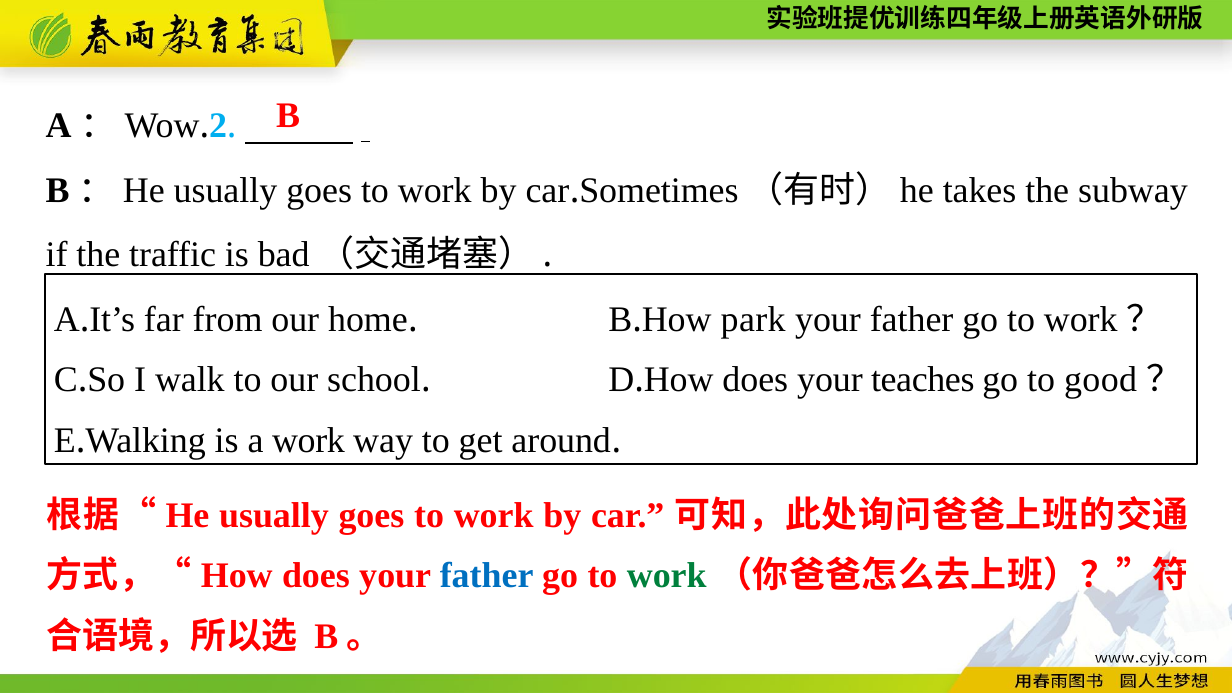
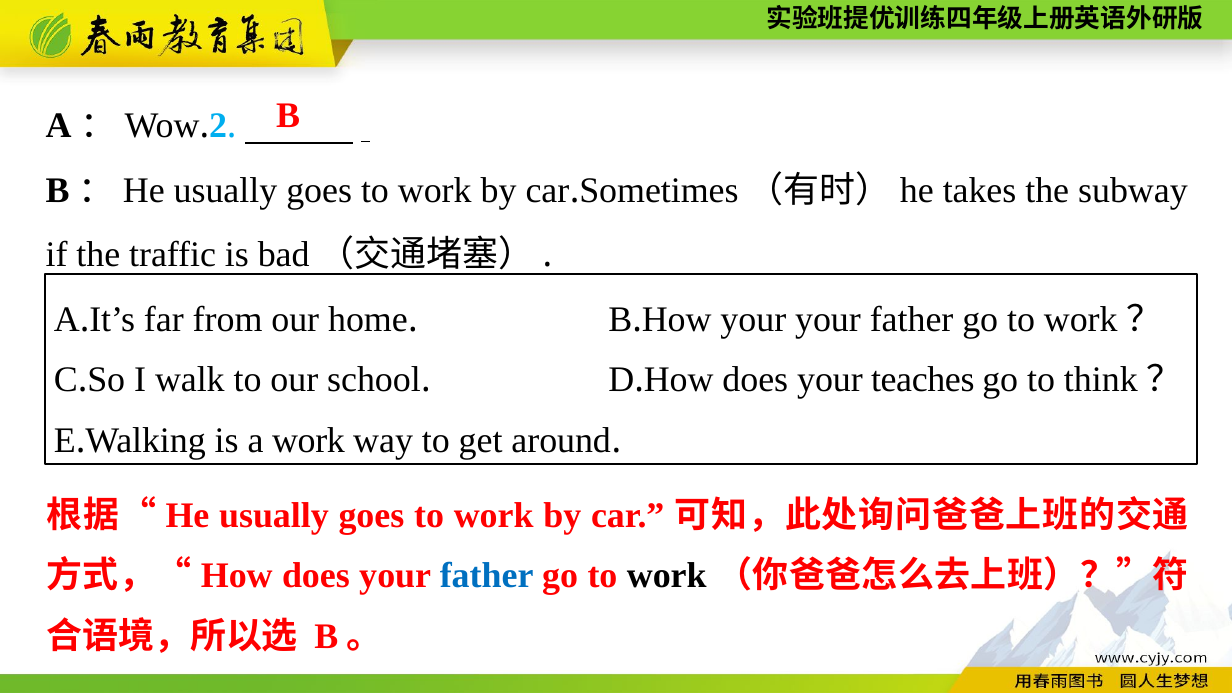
park at (753, 320): park -> your
good: good -> think
work at (667, 576) colour: green -> black
